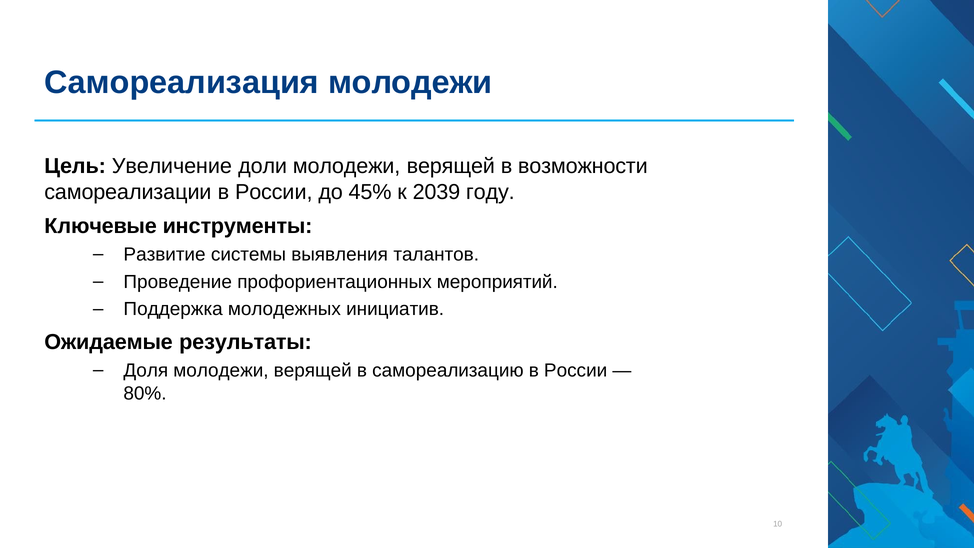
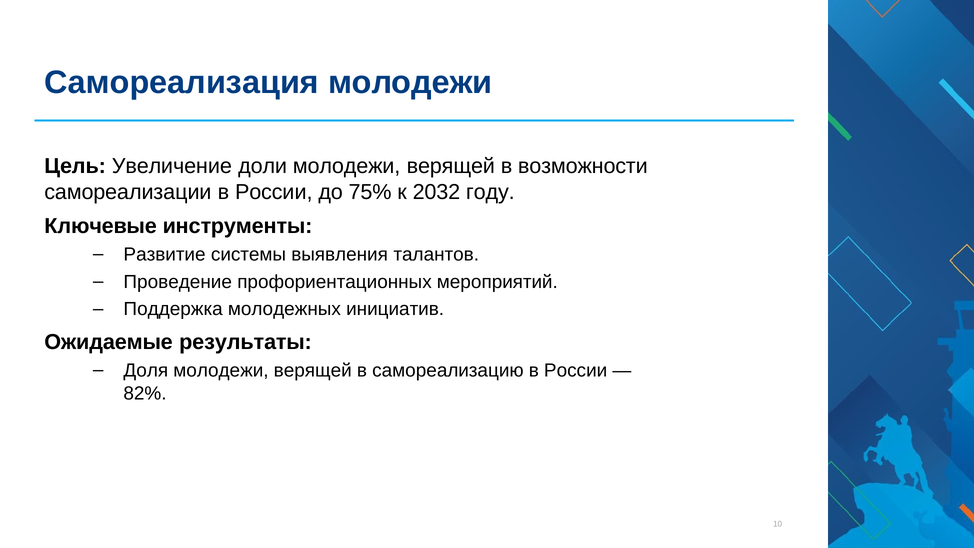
45%: 45% -> 75%
2039: 2039 -> 2032
80%: 80% -> 82%
